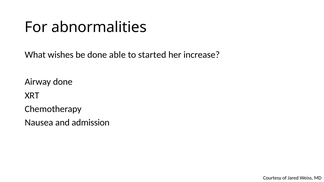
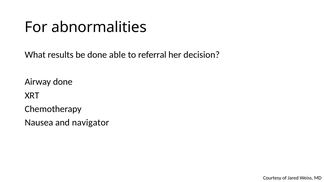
wishes: wishes -> results
started: started -> referral
increase: increase -> decision
admission: admission -> navigator
